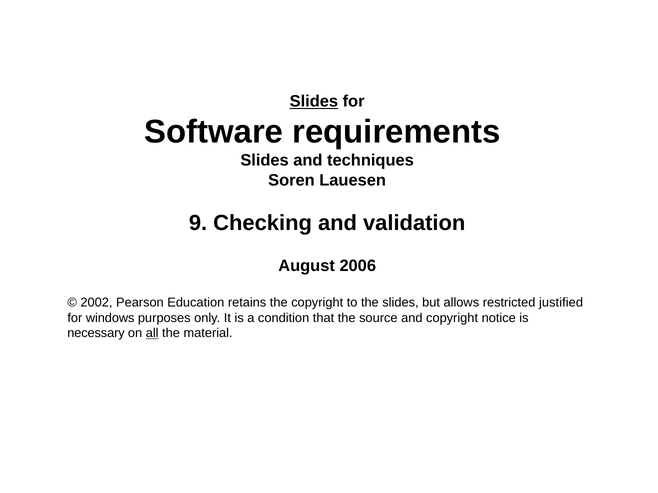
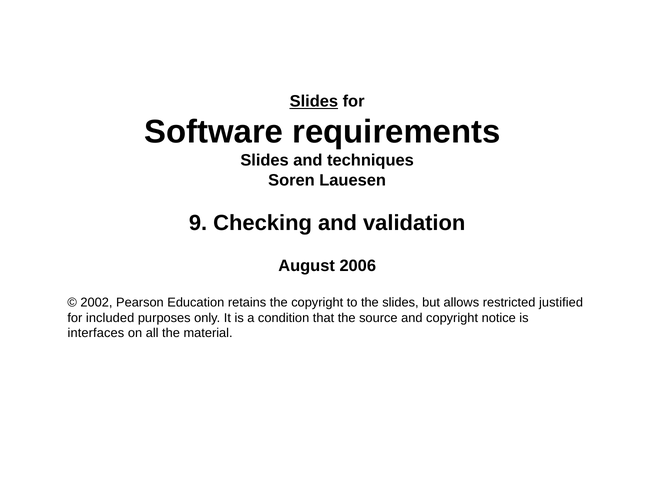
windows: windows -> included
necessary: necessary -> interfaces
all underline: present -> none
